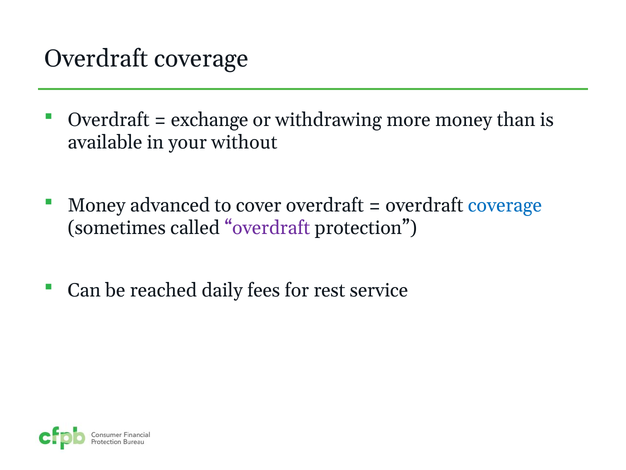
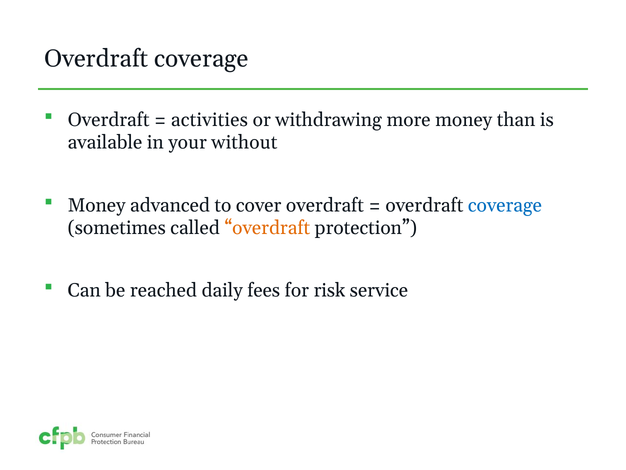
exchange: exchange -> activities
overdraft at (267, 228) colour: purple -> orange
rest: rest -> risk
